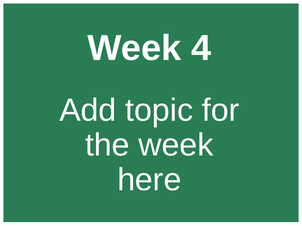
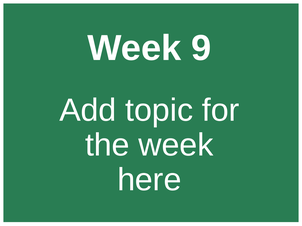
4: 4 -> 9
